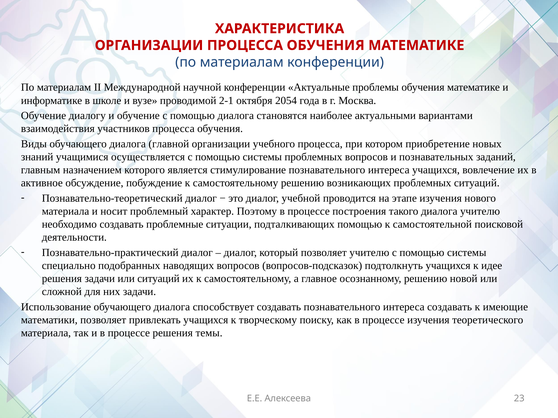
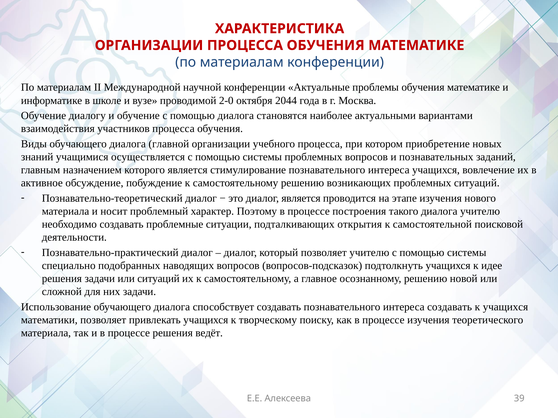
2-1: 2-1 -> 2-0
2054: 2054 -> 2044
диалог учебной: учебной -> является
подталкивающих помощью: помощью -> открытия
к имеющие: имеющие -> учащихся
темы: темы -> ведёт
23: 23 -> 39
